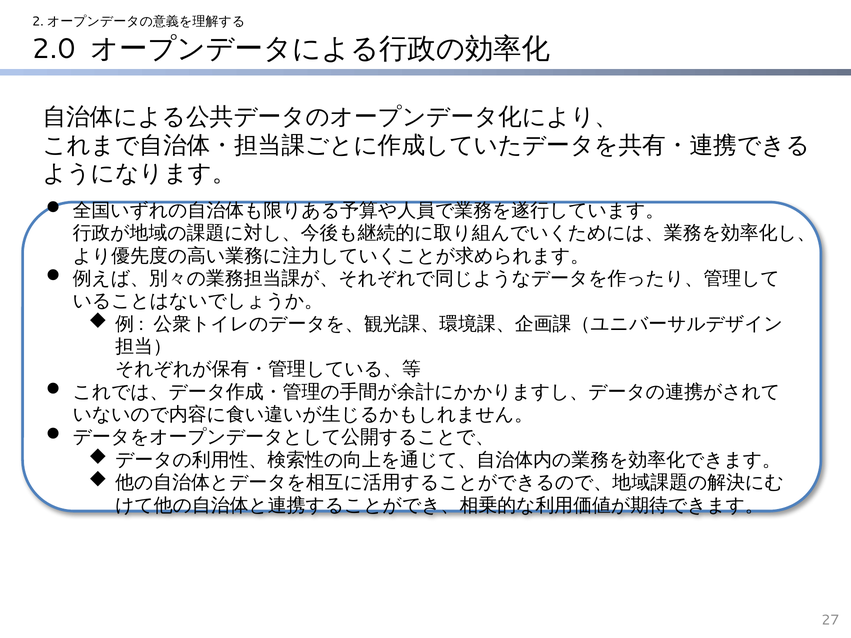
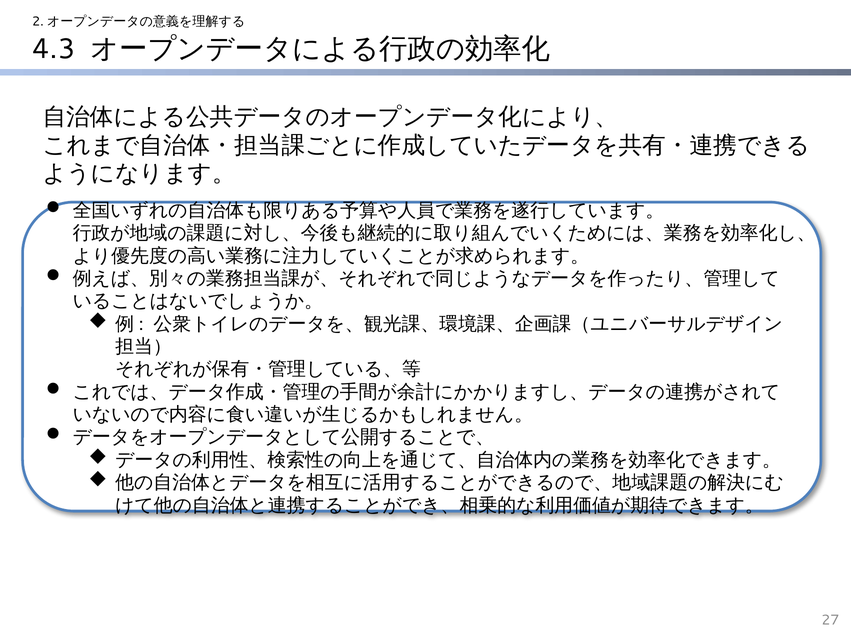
2.0: 2.0 -> 4.3
